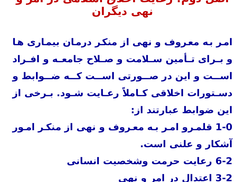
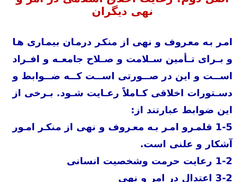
1-0: 1-0 -> 1-5
6-2: 6-2 -> 1-2
